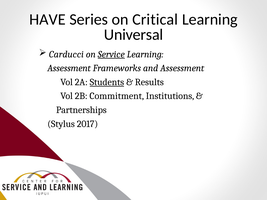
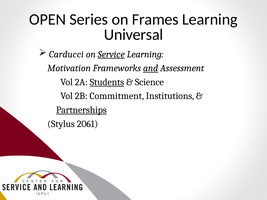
HAVE: HAVE -> OPEN
Critical: Critical -> Frames
Assessment at (69, 68): Assessment -> Motivation
and underline: none -> present
Results: Results -> Science
Partnerships underline: none -> present
2017: 2017 -> 2061
